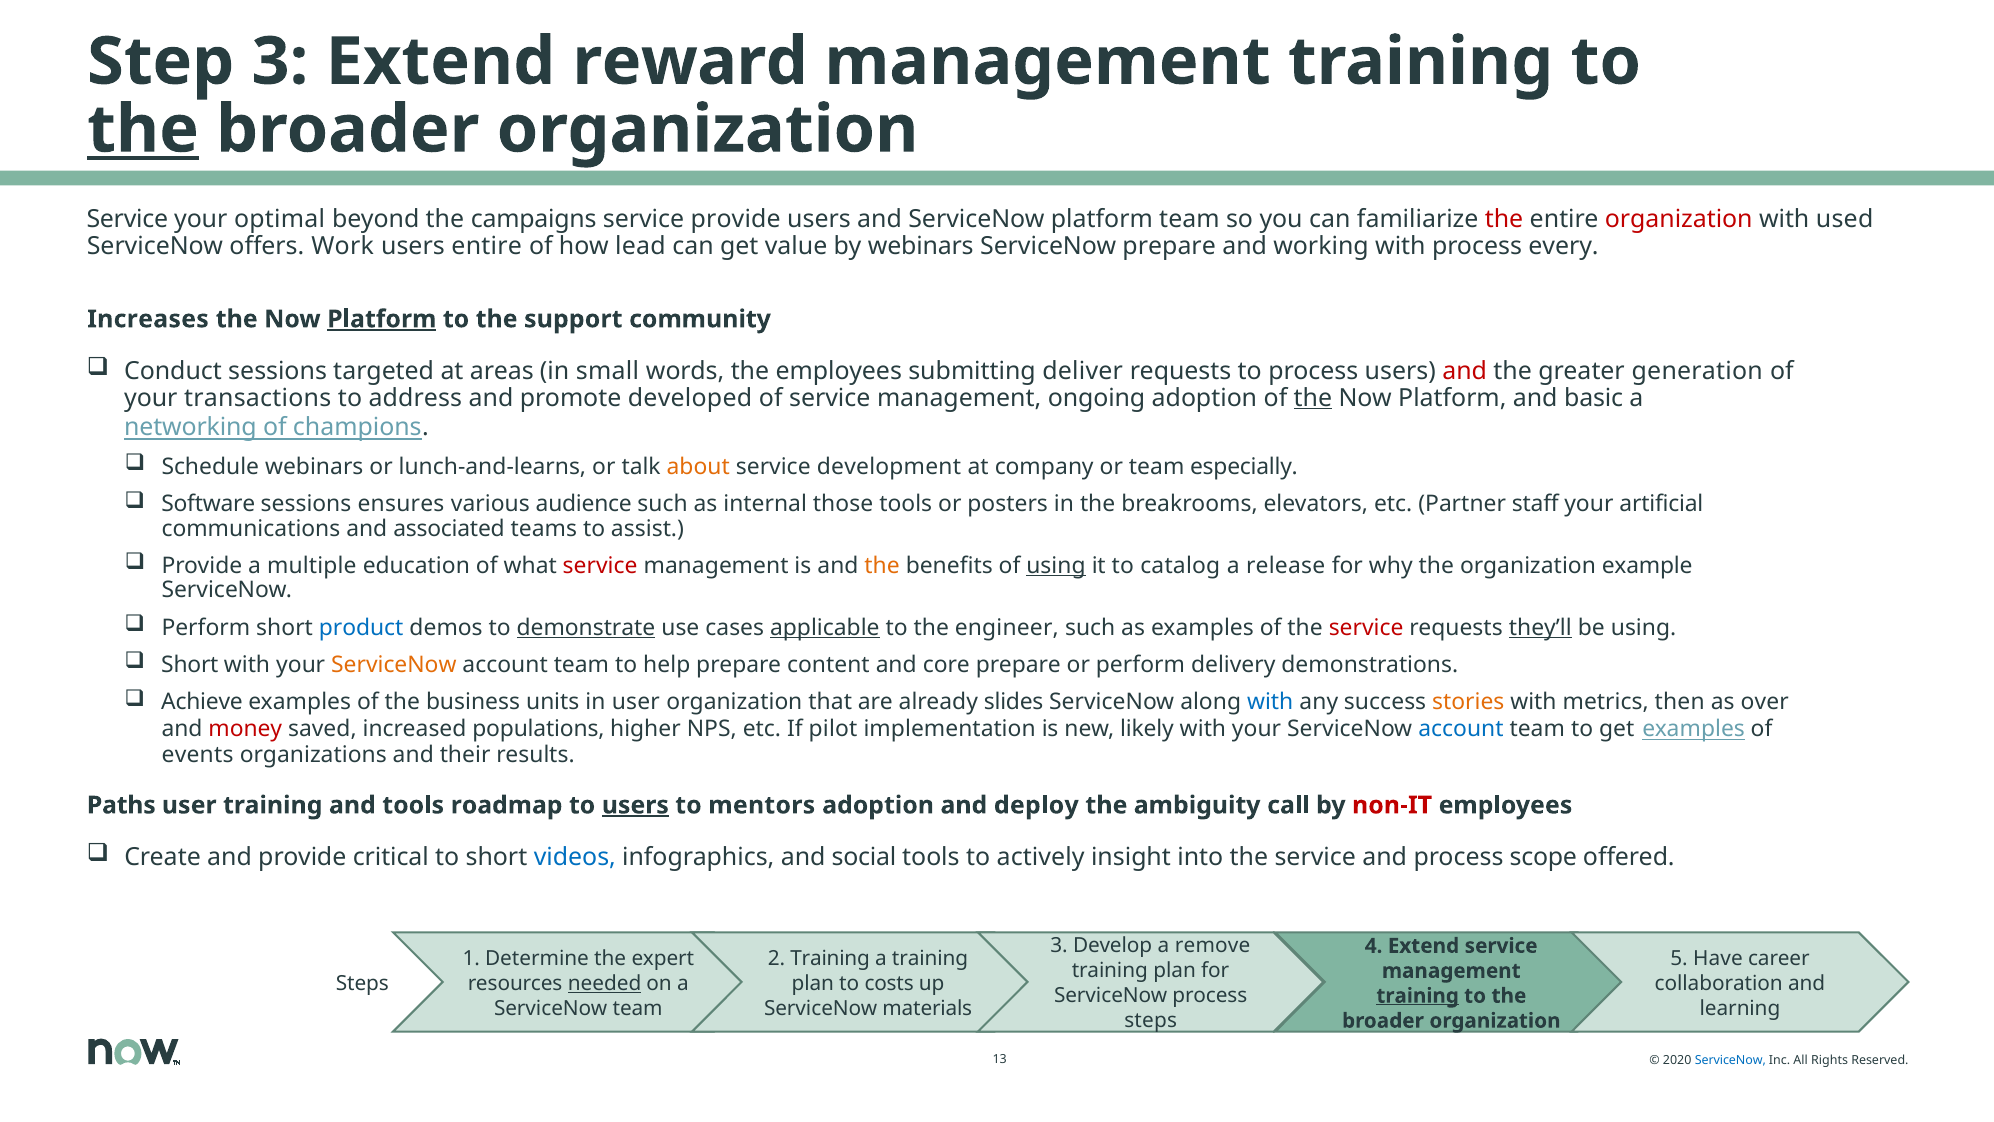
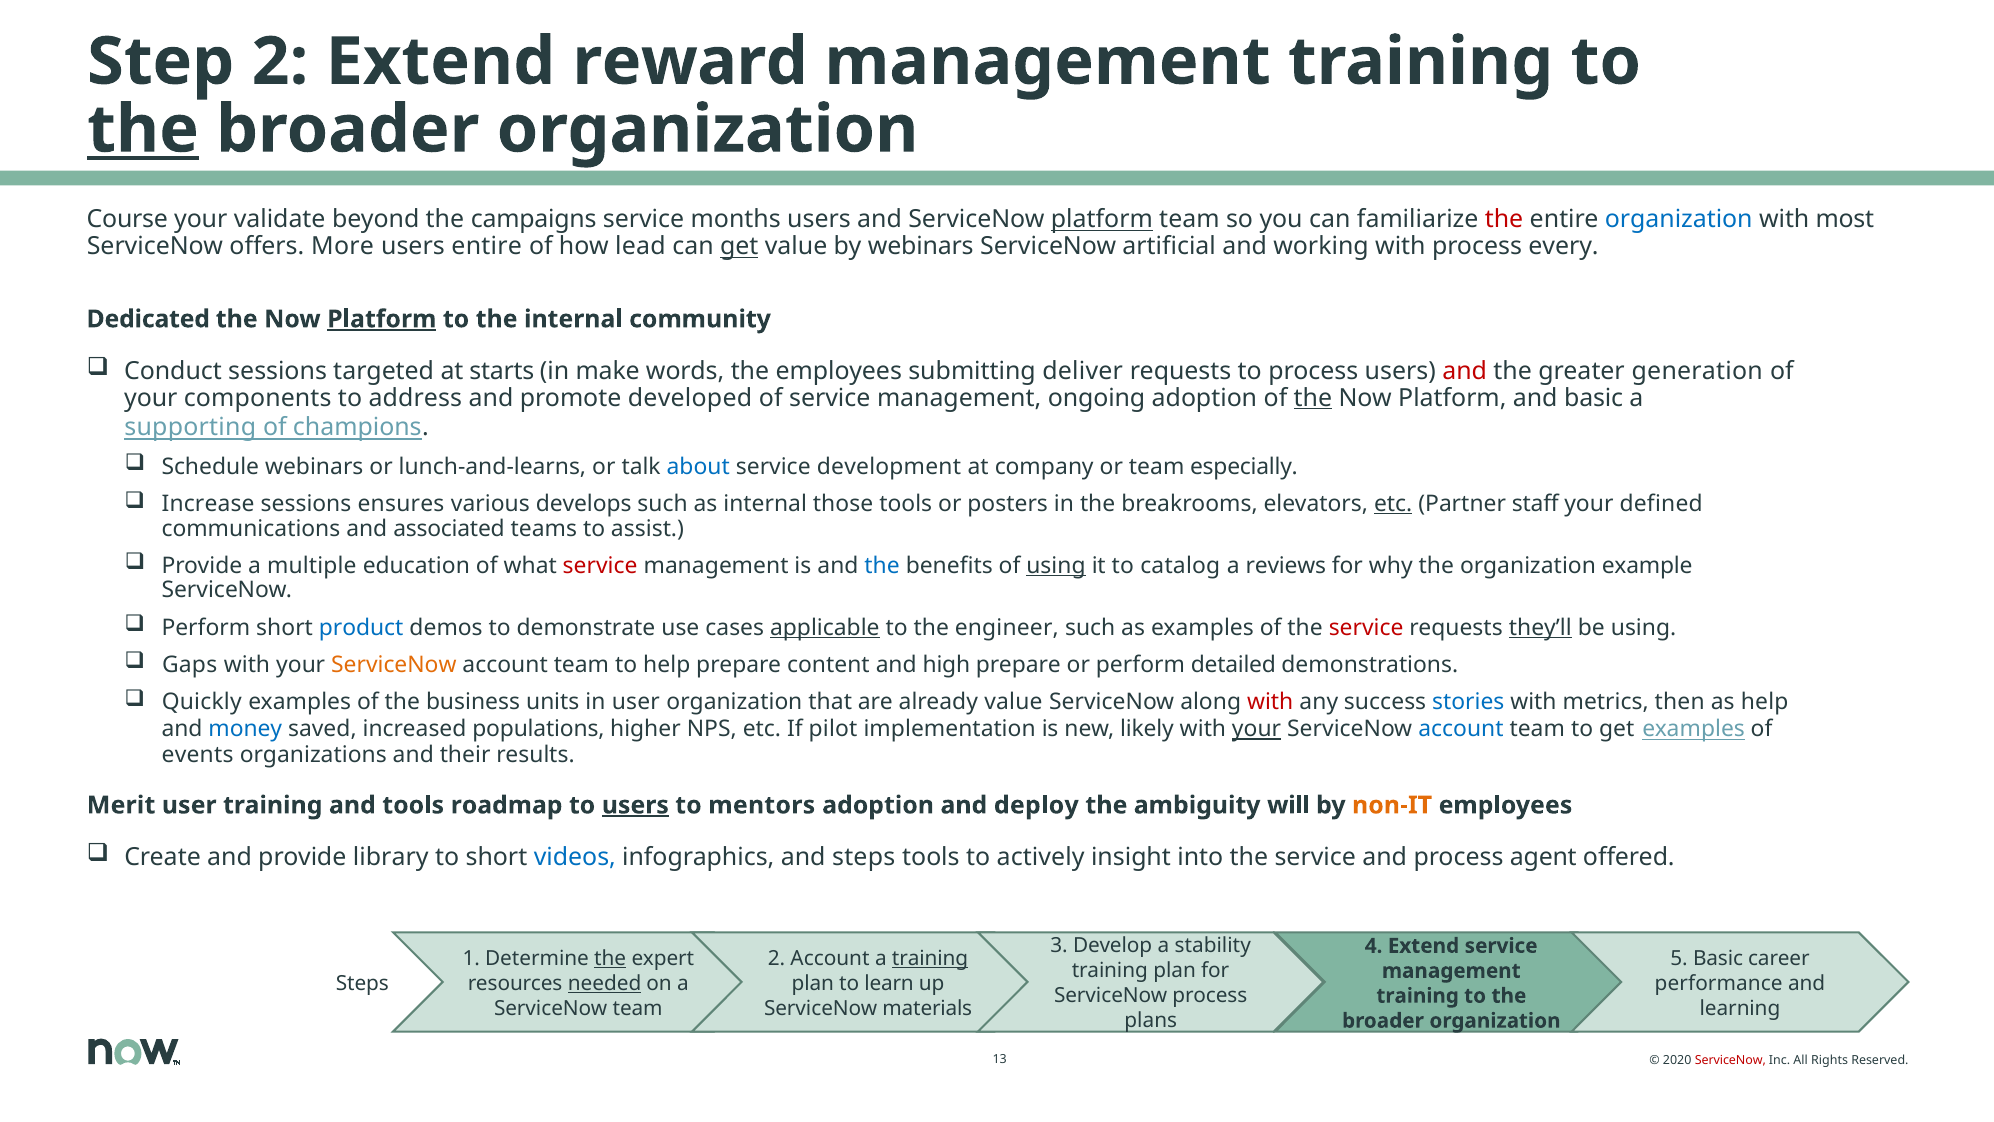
Step 3: 3 -> 2
Service at (127, 220): Service -> Course
optimal: optimal -> validate
service provide: provide -> months
platform at (1102, 220) underline: none -> present
organization at (1679, 220) colour: red -> blue
used: used -> most
Work: Work -> More
get at (739, 247) underline: none -> present
ServiceNow prepare: prepare -> artificial
Increases: Increases -> Dedicated
the support: support -> internal
areas: areas -> starts
small: small -> make
transactions: transactions -> components
networking: networking -> supporting
about colour: orange -> blue
Software: Software -> Increase
audience: audience -> develops
etc at (1393, 504) underline: none -> present
artificial: artificial -> defined
the at (882, 566) colour: orange -> blue
release: release -> reviews
demonstrate underline: present -> none
Short at (190, 665): Short -> Gaps
core: core -> high
delivery: delivery -> detailed
Achieve: Achieve -> Quickly
already slides: slides -> value
with at (1270, 702) colour: blue -> red
stories colour: orange -> blue
as over: over -> help
money colour: red -> blue
your at (1257, 729) underline: none -> present
Paths: Paths -> Merit
call: call -> will
non-IT colour: red -> orange
critical: critical -> library
and social: social -> steps
scope: scope -> agent
remove: remove -> stability
the at (610, 958) underline: none -> present
2 Training: Training -> Account
training at (930, 958) underline: none -> present
5 Have: Have -> Basic
costs: costs -> learn
collaboration: collaboration -> performance
training at (1418, 996) underline: present -> none
steps at (1151, 1021): steps -> plans
ServiceNow at (1730, 1060) colour: blue -> red
